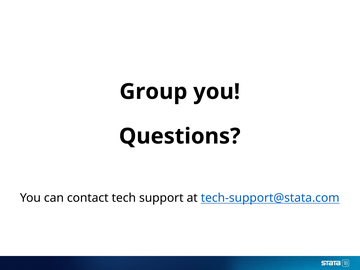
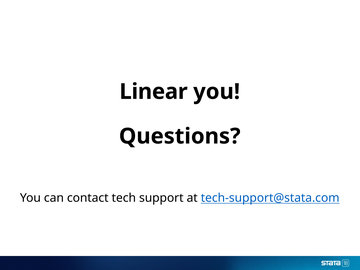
Group: Group -> Linear
